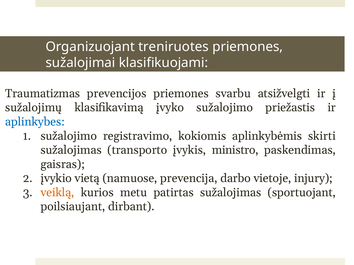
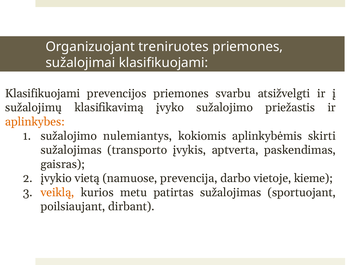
Traumatizmas at (43, 94): Traumatizmas -> Klasifikuojami
aplinkybes colour: blue -> orange
registravimo: registravimo -> nulemiantys
ministro: ministro -> aptverta
injury: injury -> kieme
